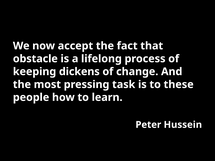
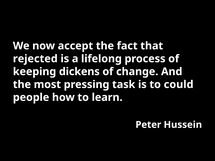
obstacle: obstacle -> rejected
these: these -> could
